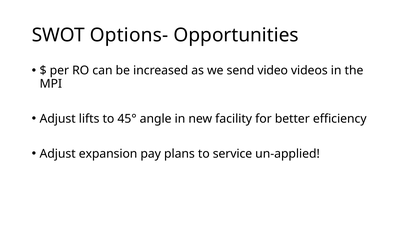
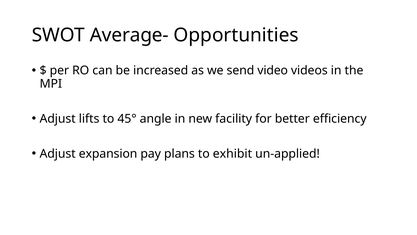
Options-: Options- -> Average-
service: service -> exhibit
